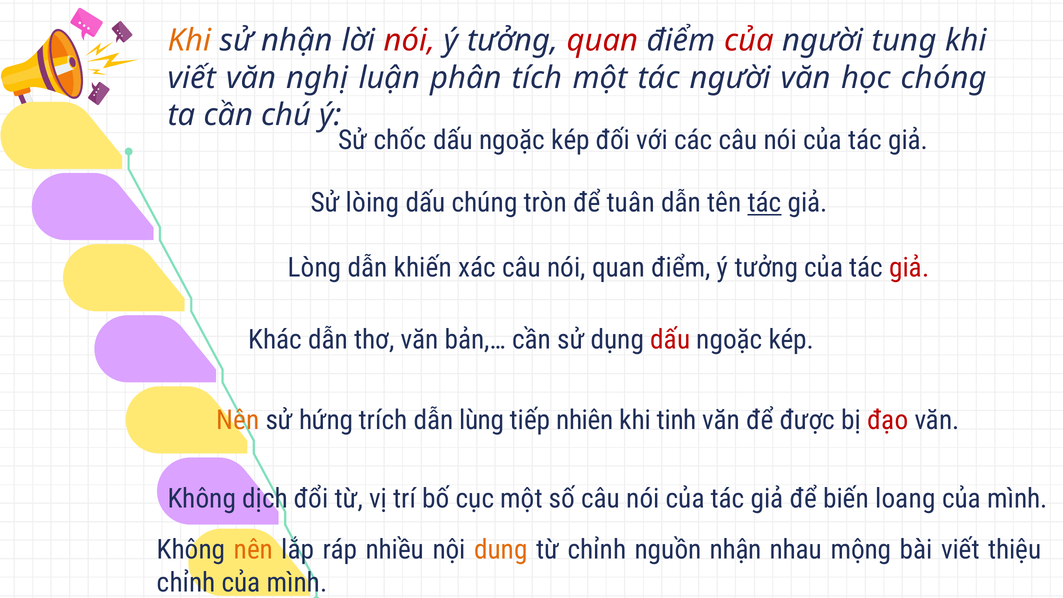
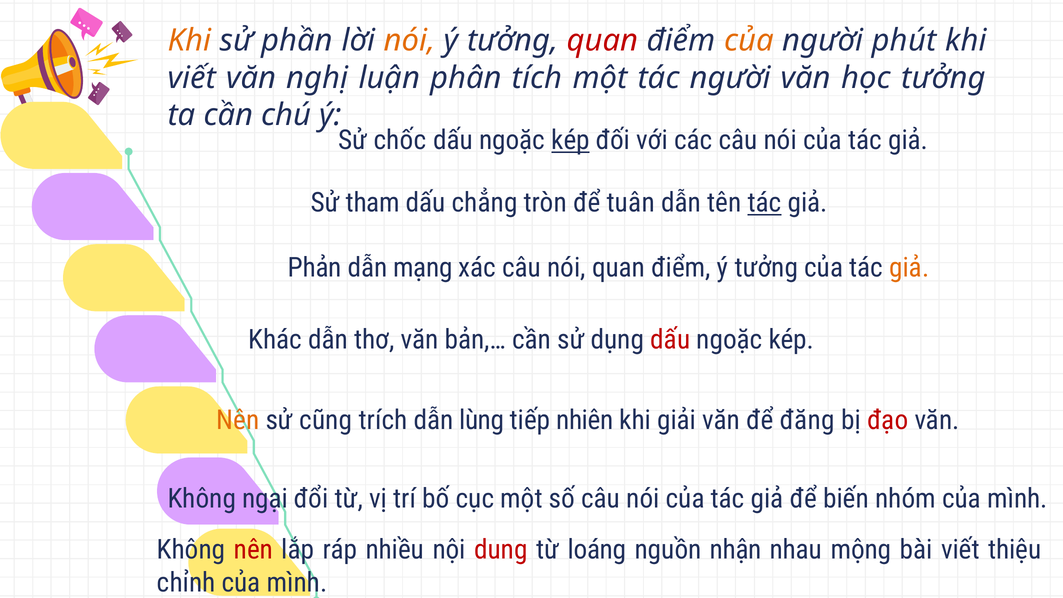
sử nhận: nhận -> phần
nói at (410, 41) colour: red -> orange
của at (749, 41) colour: red -> orange
tung: tung -> phút
học chóng: chóng -> tưởng
kép at (570, 140) underline: none -> present
lòing: lòing -> tham
chúng: chúng -> chẳng
Lòng: Lòng -> Phản
khiến: khiến -> mạng
giả at (909, 268) colour: red -> orange
hứng: hứng -> cũng
tinh: tinh -> giải
được: được -> đăng
dịch: dịch -> ngại
loang: loang -> nhóm
nên at (253, 550) colour: orange -> red
dung colour: orange -> red
từ chỉnh: chỉnh -> loáng
